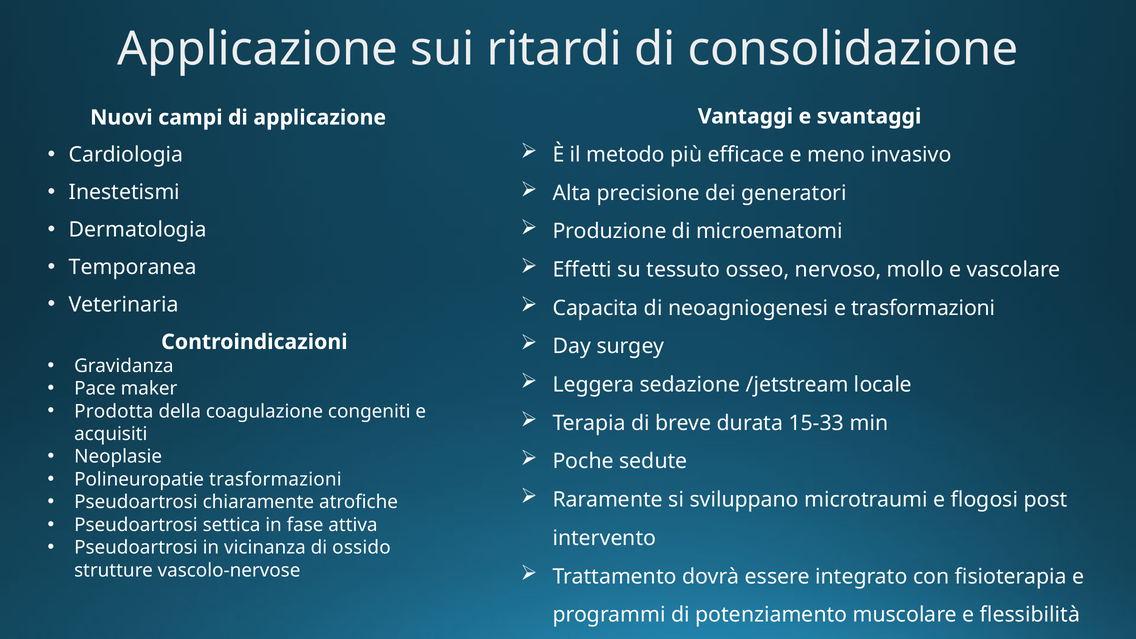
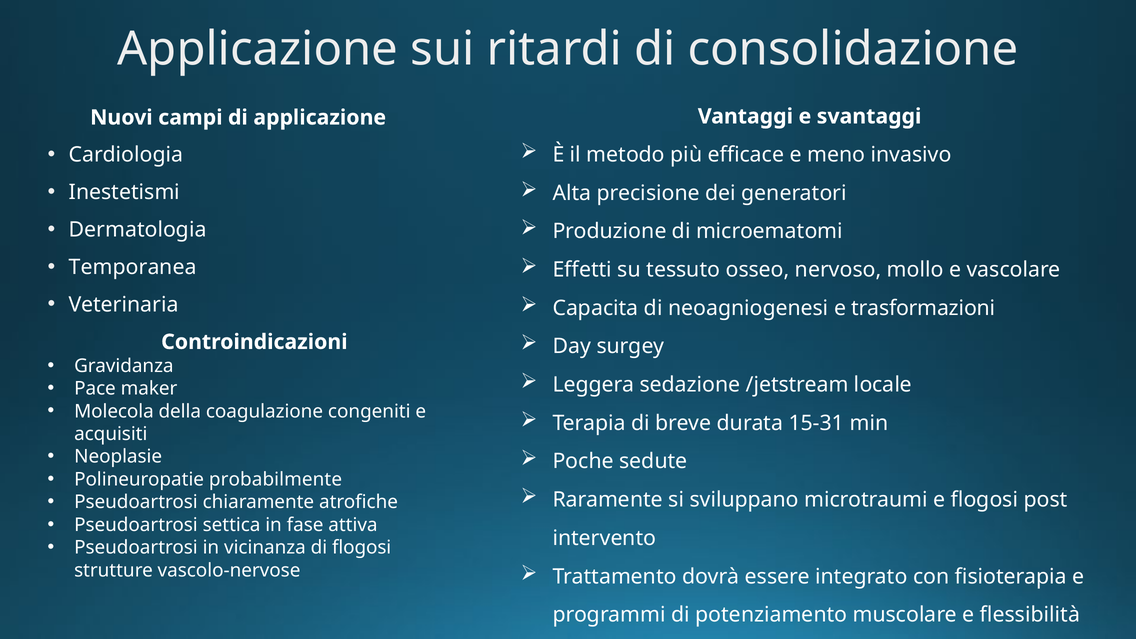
Prodotta: Prodotta -> Molecola
15-33: 15-33 -> 15-31
Polineuropatie trasformazioni: trasformazioni -> probabilmente
di ossido: ossido -> flogosi
